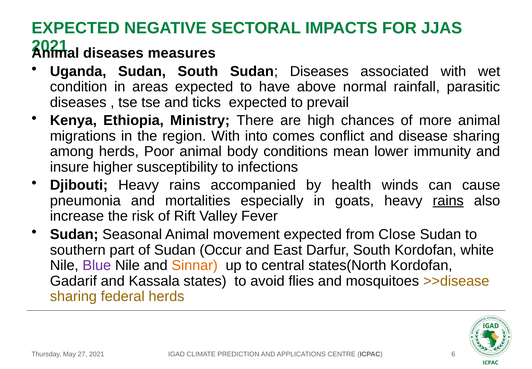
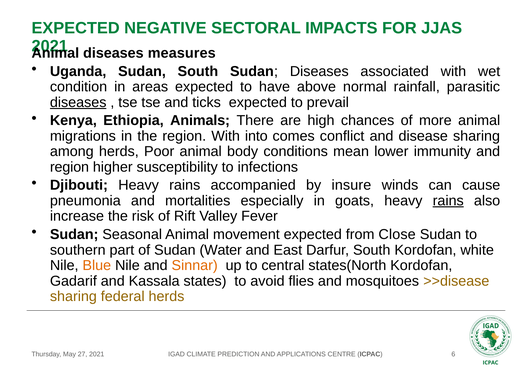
diseases at (78, 102) underline: none -> present
Ministry: Ministry -> Animals
insure at (69, 167): insure -> region
health: health -> insure
Occur: Occur -> Water
Blue colour: purple -> orange
